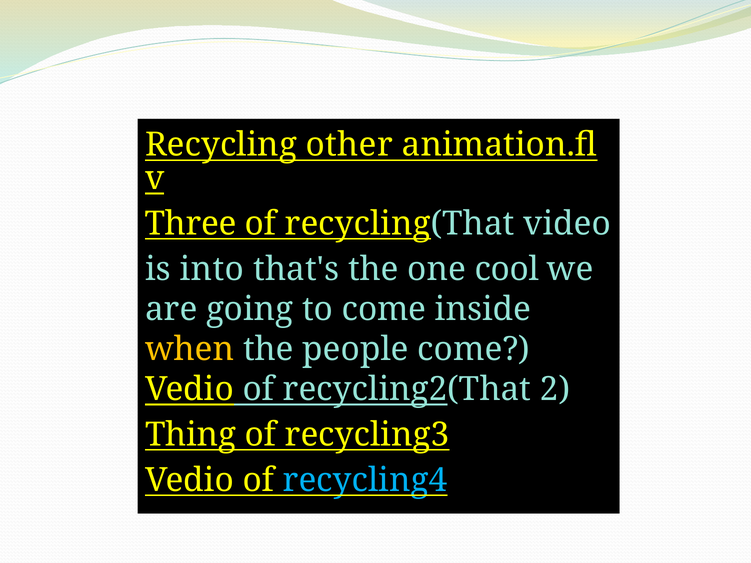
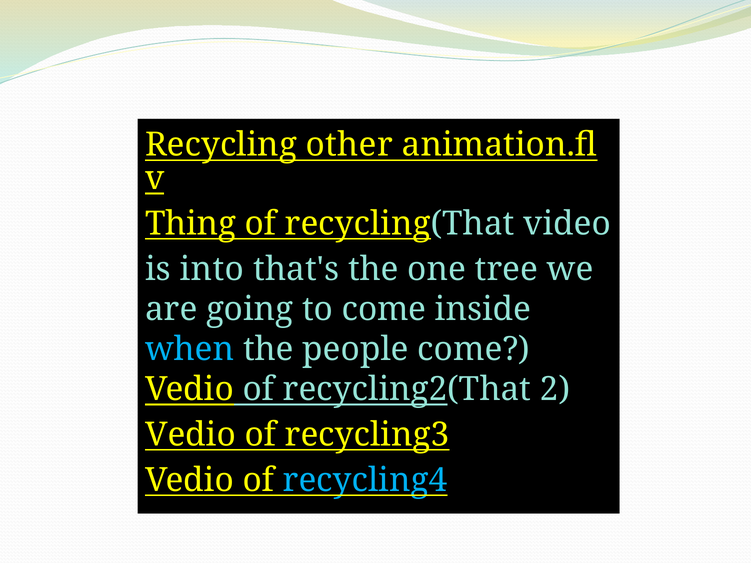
Three: Three -> Thing
cool: cool -> tree
when colour: yellow -> light blue
Thing at (191, 435): Thing -> Vedio
